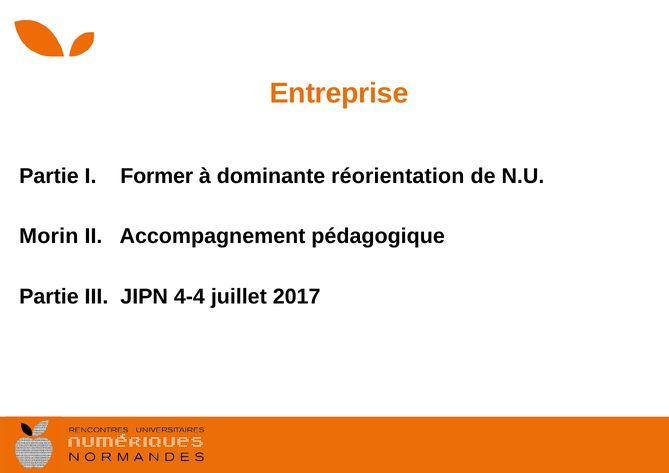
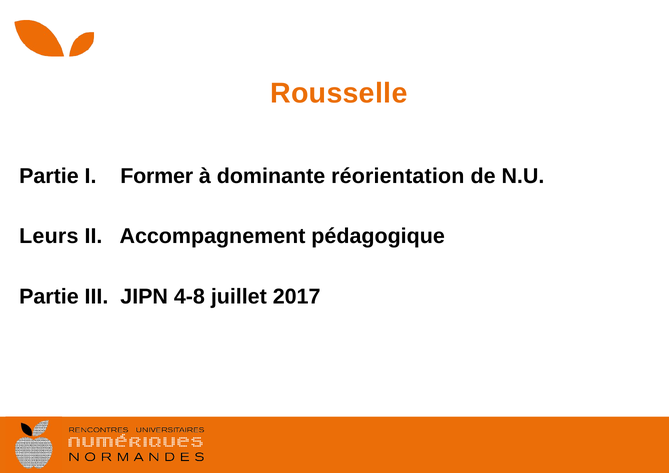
Entreprise: Entreprise -> Rousselle
Morin: Morin -> Leurs
4-4: 4-4 -> 4-8
